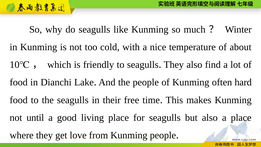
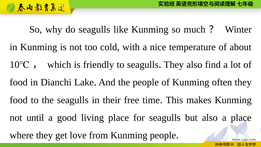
often hard: hard -> they
